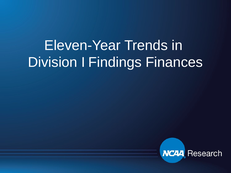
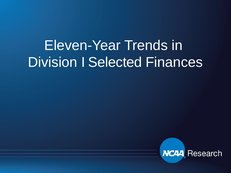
Findings: Findings -> Selected
